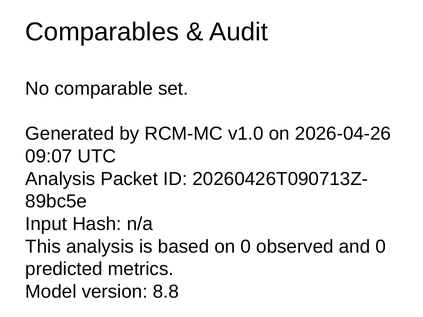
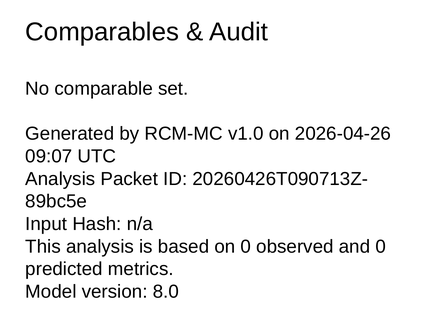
8.8: 8.8 -> 8.0
